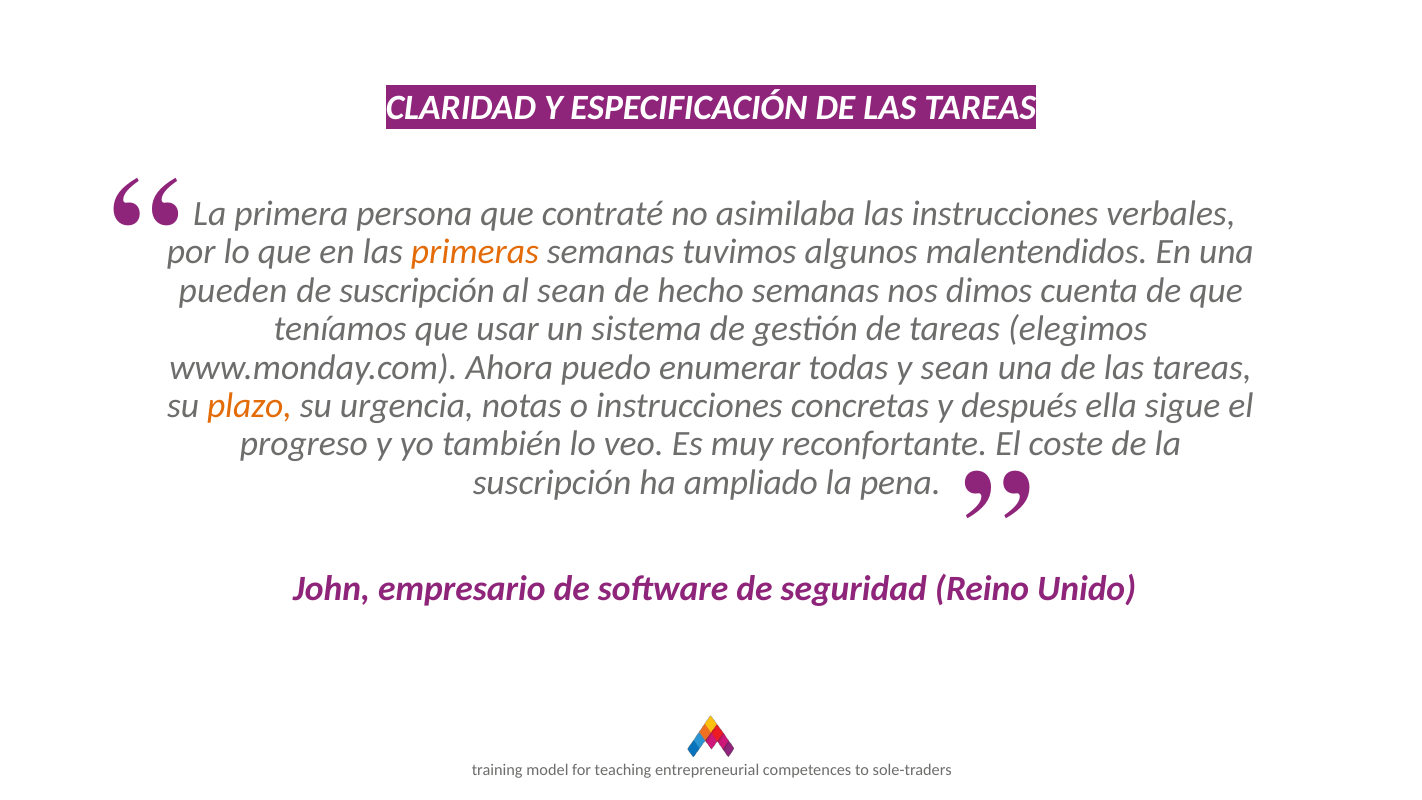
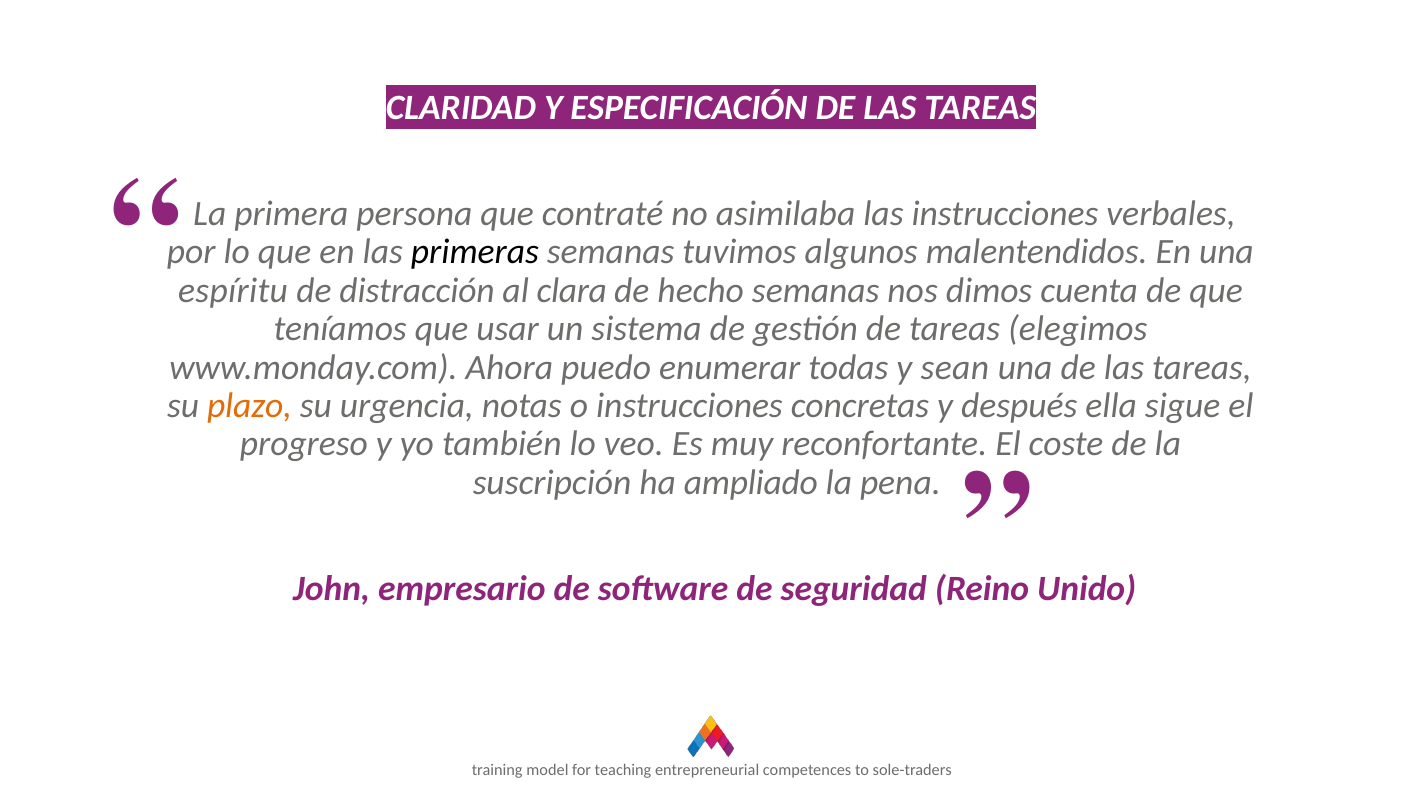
primeras colour: orange -> black
pueden: pueden -> espíritu
de suscripción: suscripción -> distracción
al sean: sean -> clara
